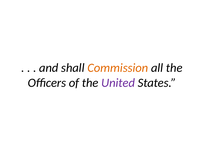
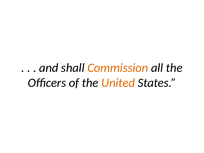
United colour: purple -> orange
